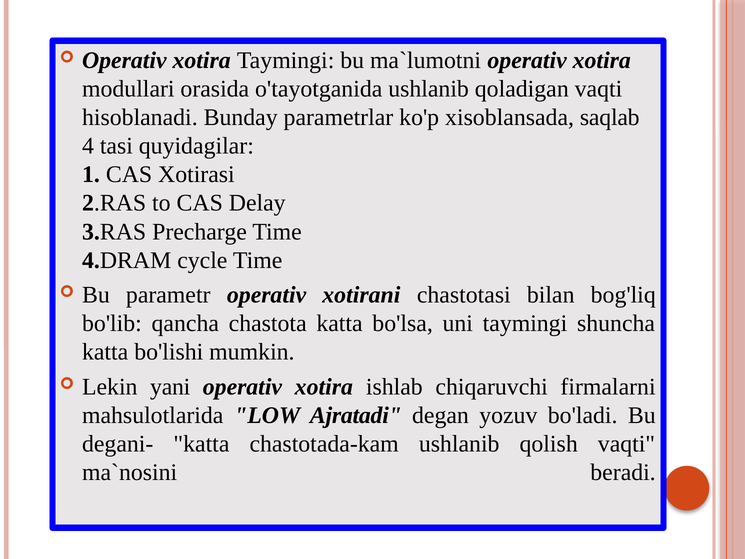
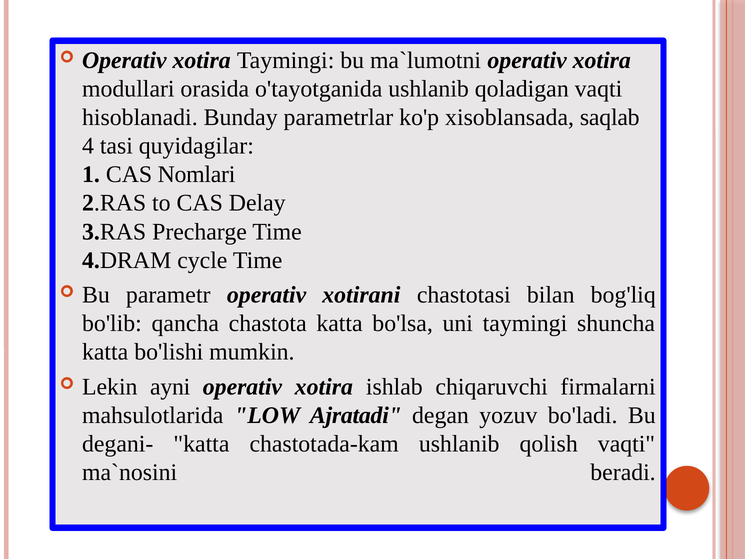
Xotirasi: Xotirasi -> Nomlari
yani: yani -> ayni
